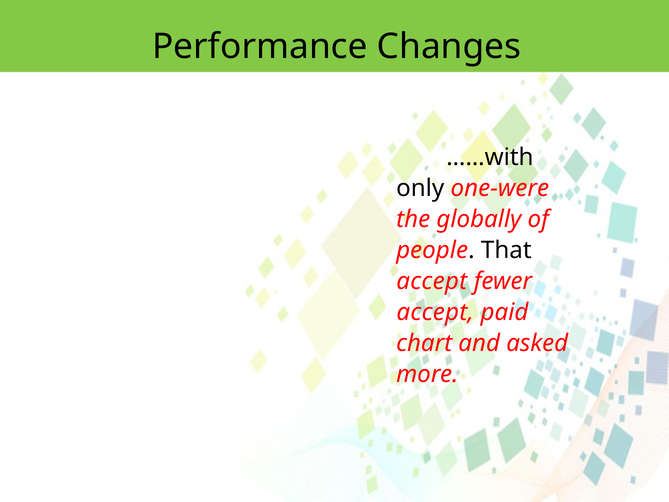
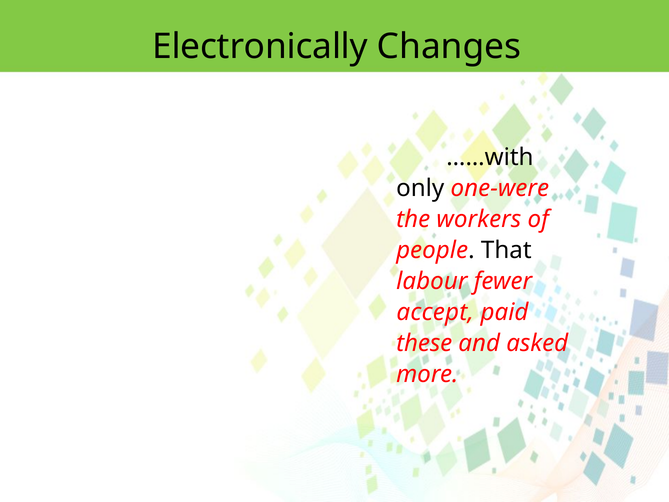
Performance: Performance -> Electronically
globally: globally -> workers
accept at (432, 281): accept -> labour
chart: chart -> these
